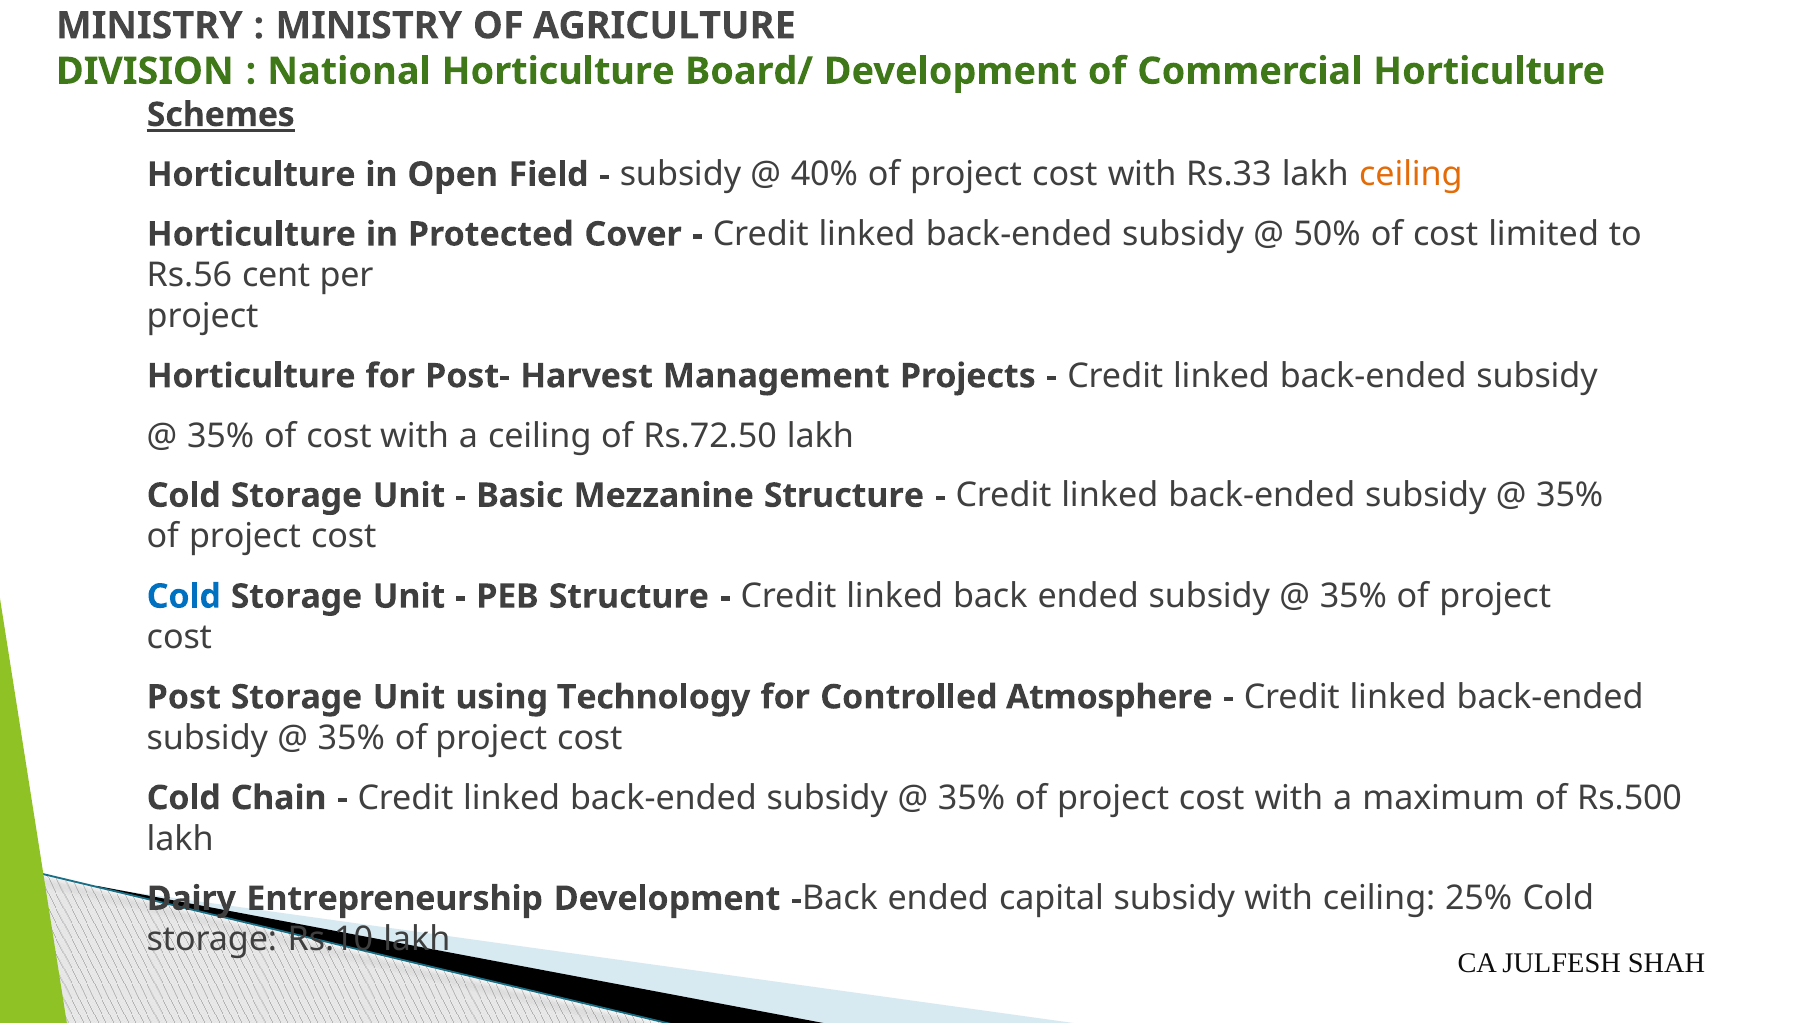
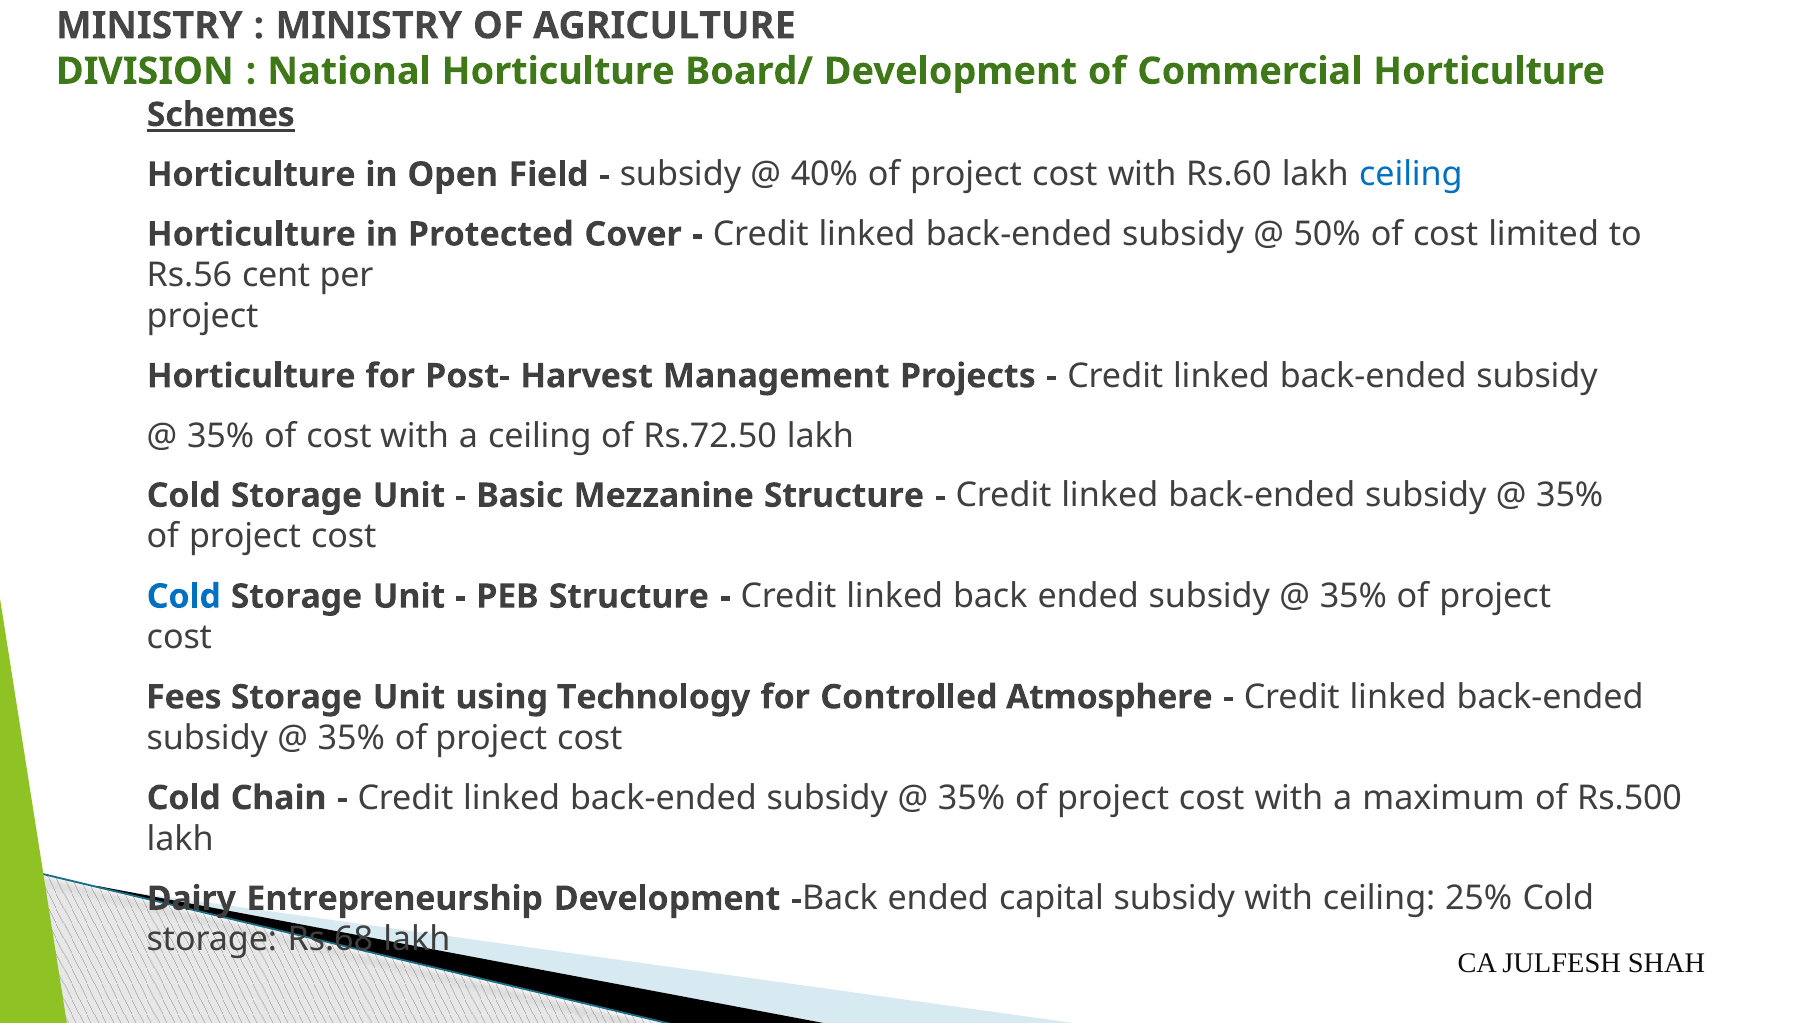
Rs.33: Rs.33 -> Rs.60
ceiling at (1411, 175) colour: orange -> blue
Post: Post -> Fees
Rs.10: Rs.10 -> Rs.68
